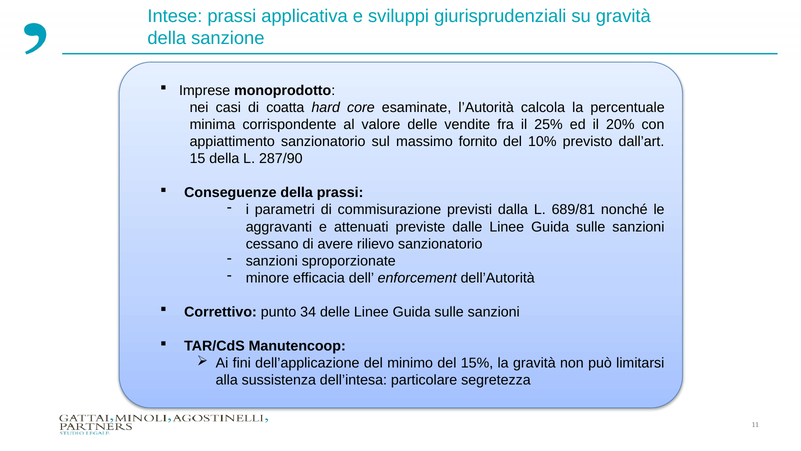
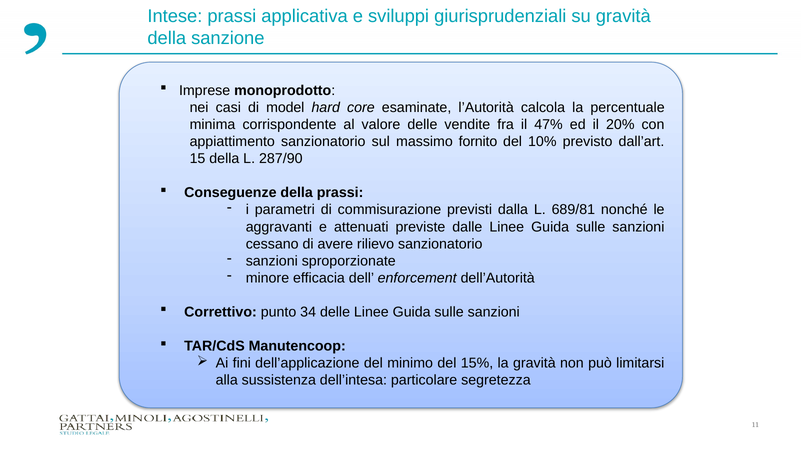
coatta: coatta -> model
25%: 25% -> 47%
